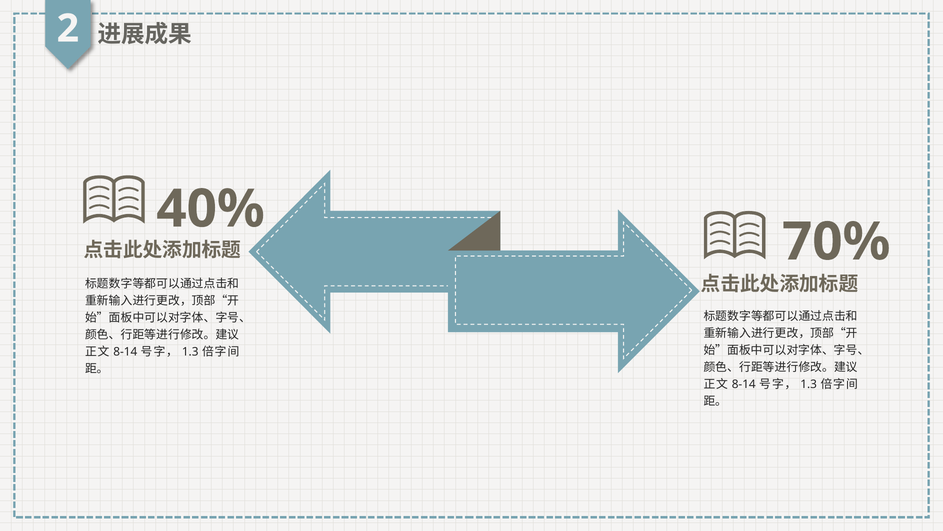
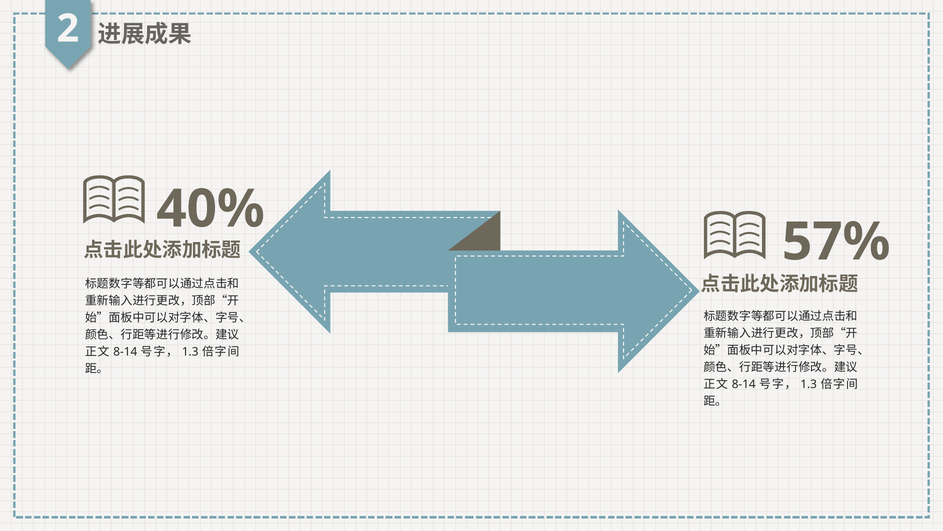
70%: 70% -> 57%
